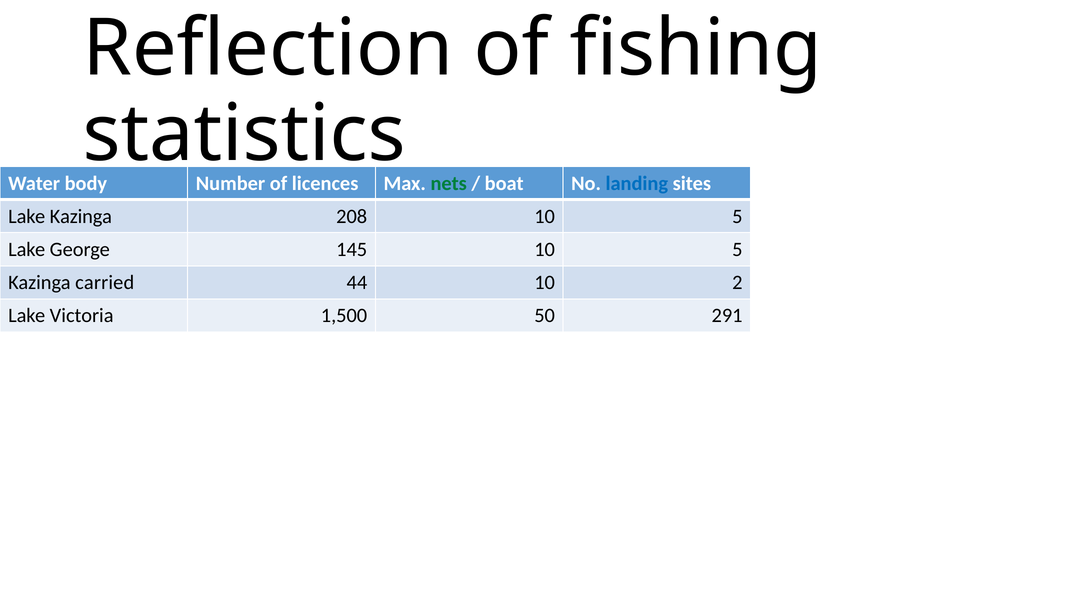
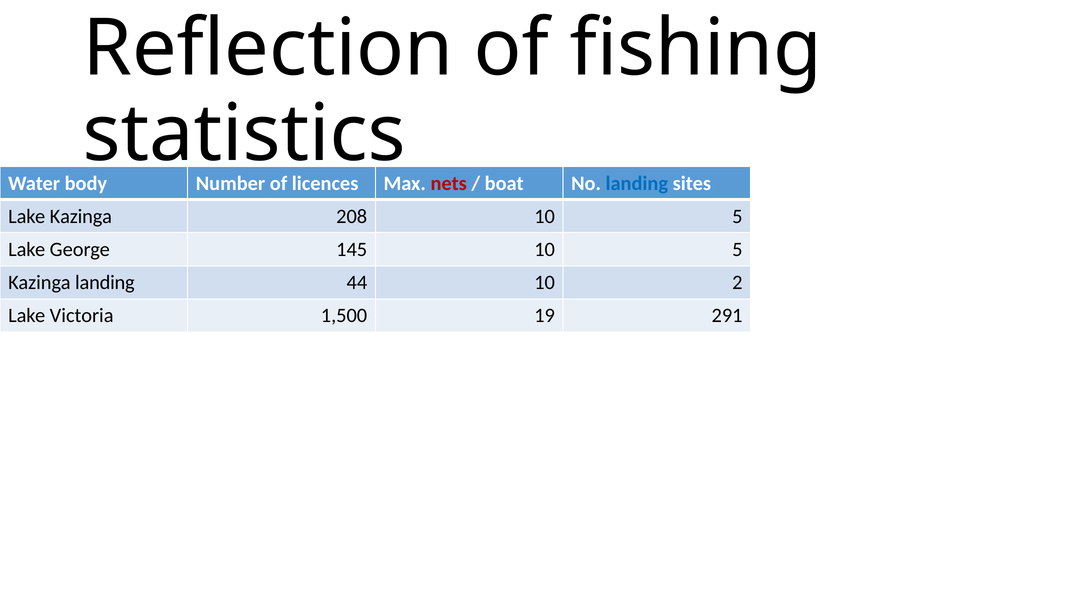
nets colour: green -> red
Kazinga carried: carried -> landing
50: 50 -> 19
